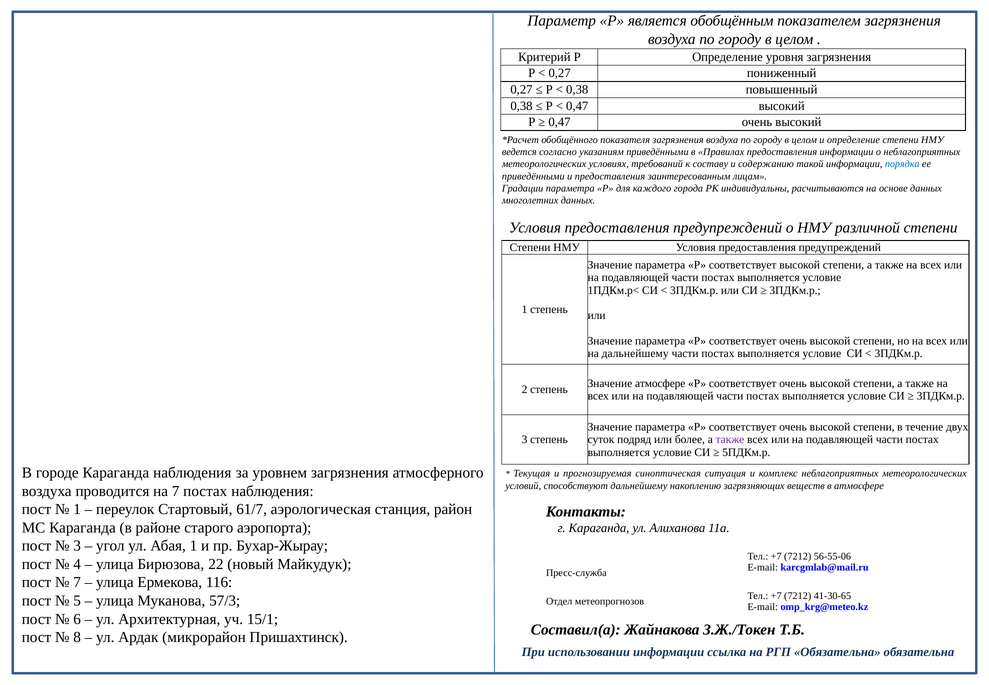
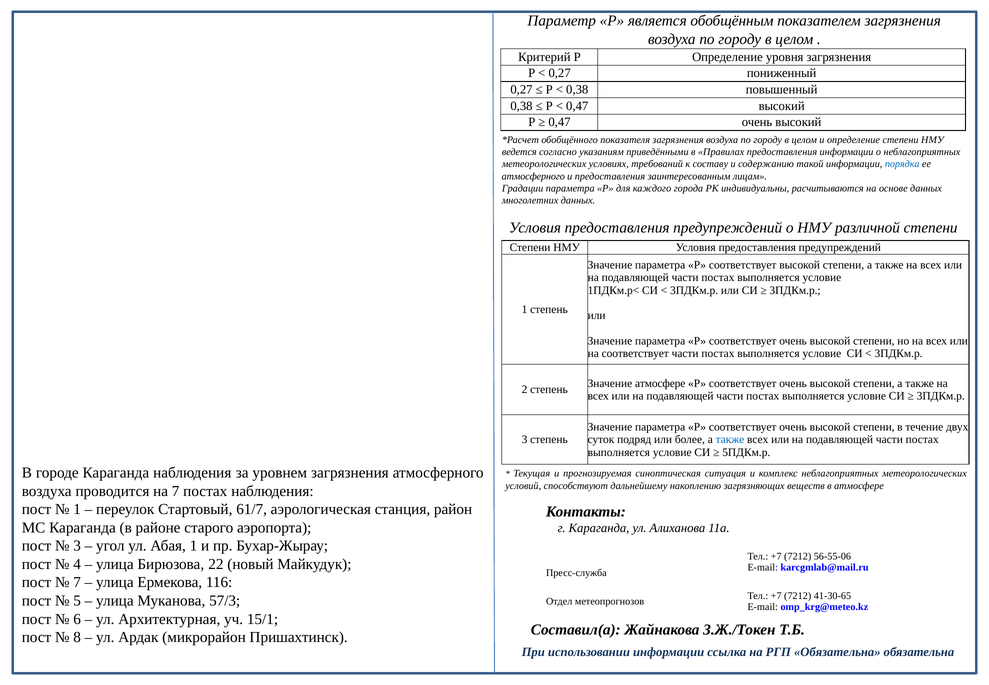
приведёнными at (533, 176): приведёнными -> атмосферного
на дальнейшему: дальнейшему -> соответствует
также at (730, 439) colour: purple -> blue
